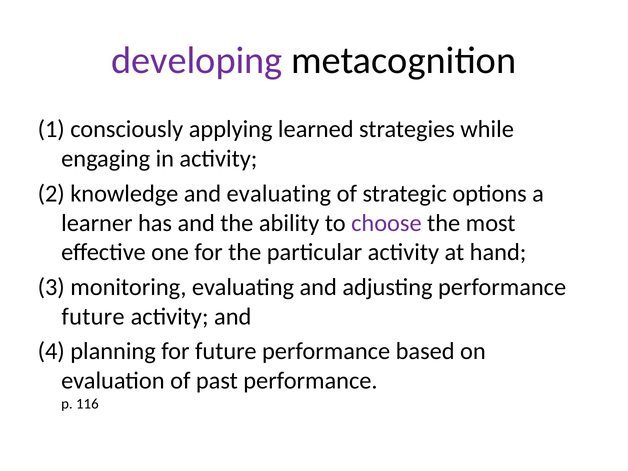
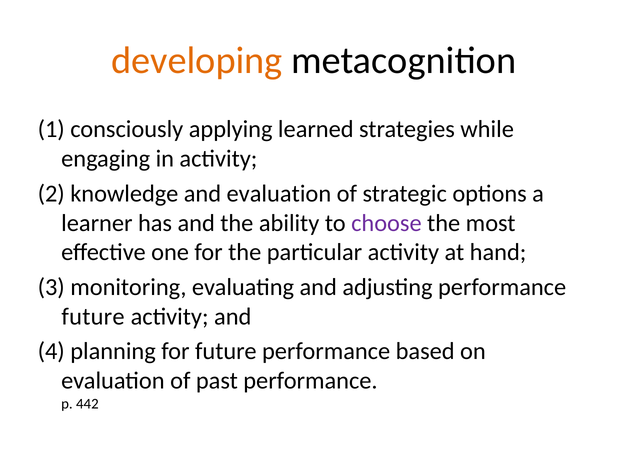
developing colour: purple -> orange
and evaluating: evaluating -> evaluation
116: 116 -> 442
